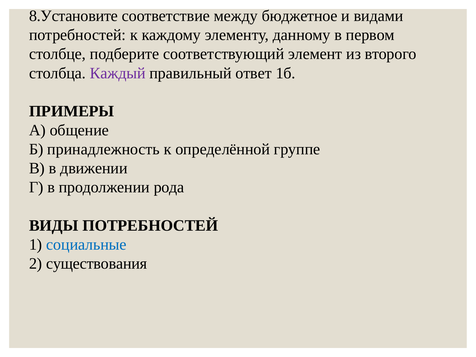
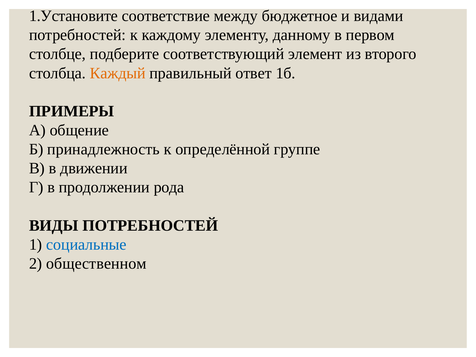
8.Установите: 8.Установите -> 1.Установите
Каждый colour: purple -> orange
существования: существования -> общественном
